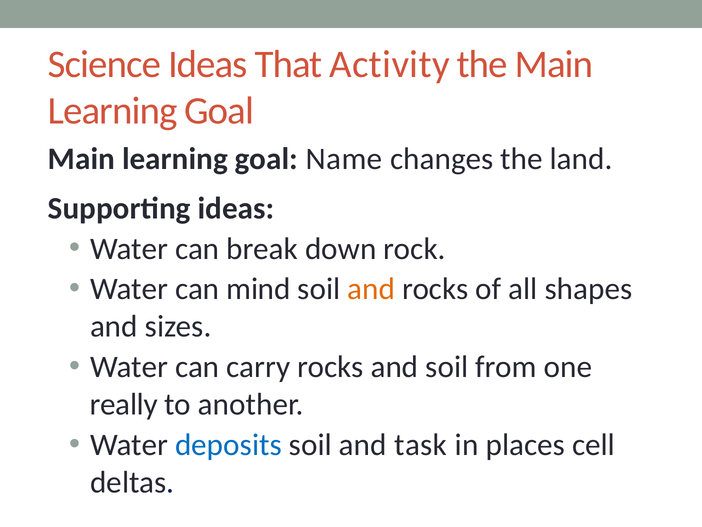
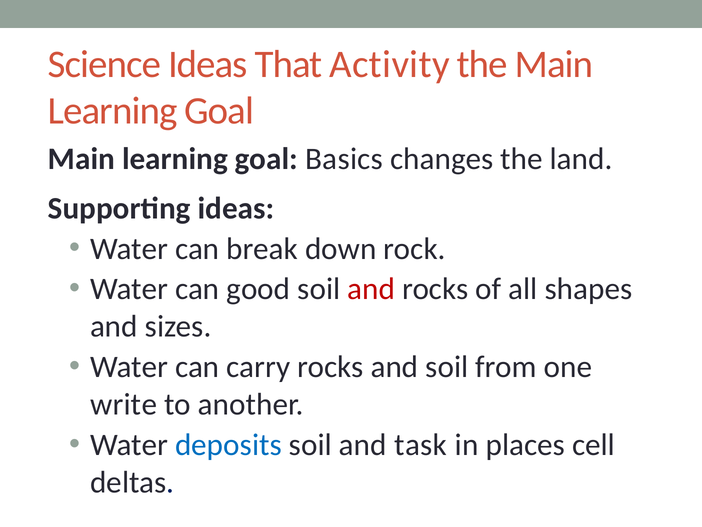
Name: Name -> Basics
mind: mind -> good
and at (371, 289) colour: orange -> red
really: really -> write
